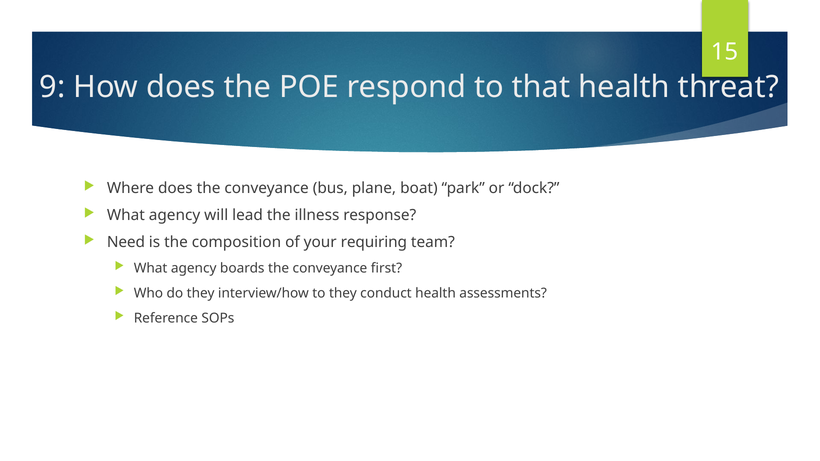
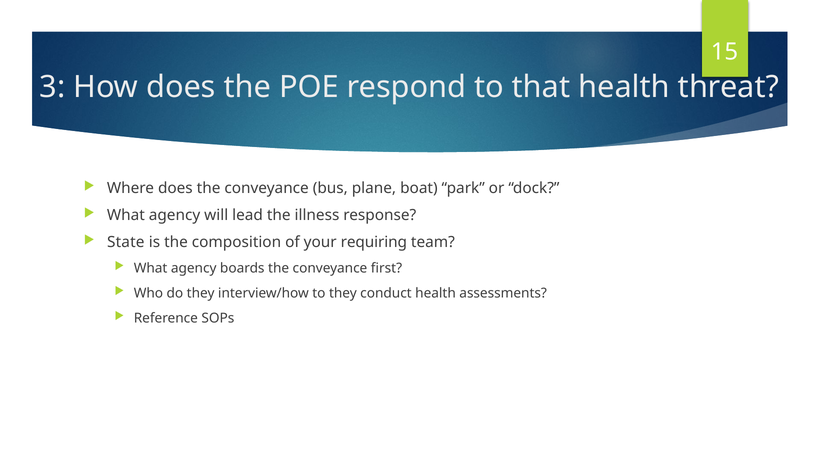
9: 9 -> 3
Need: Need -> State
